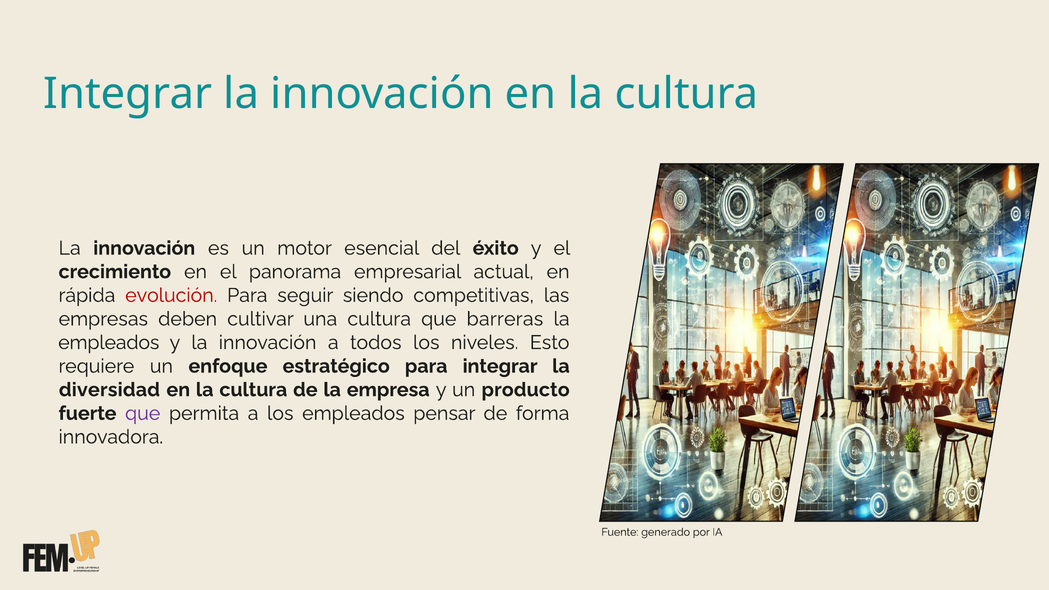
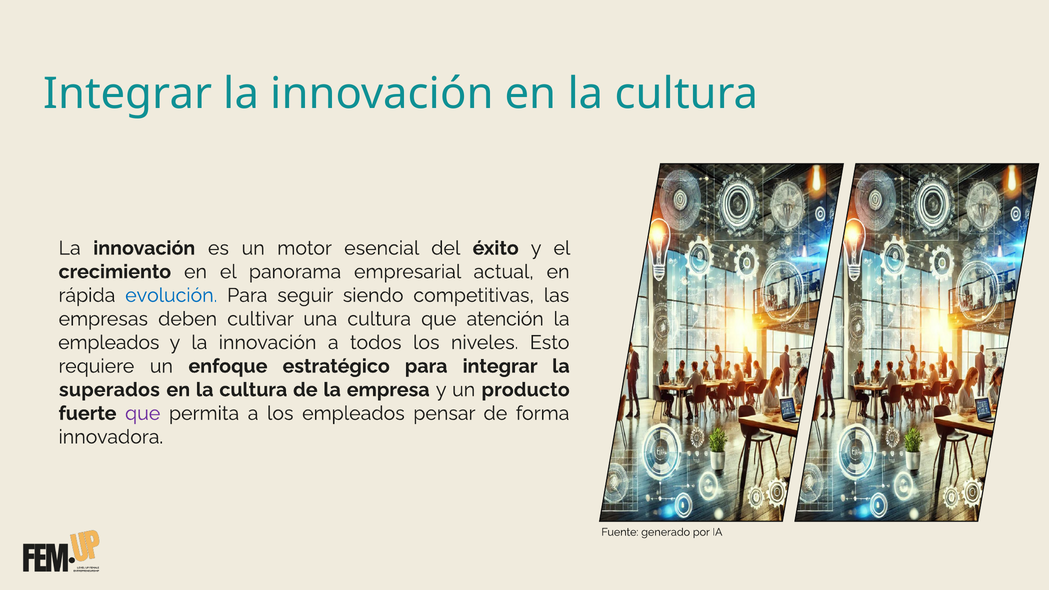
evolución colour: red -> blue
barreras: barreras -> atención
diversidad: diversidad -> superados
